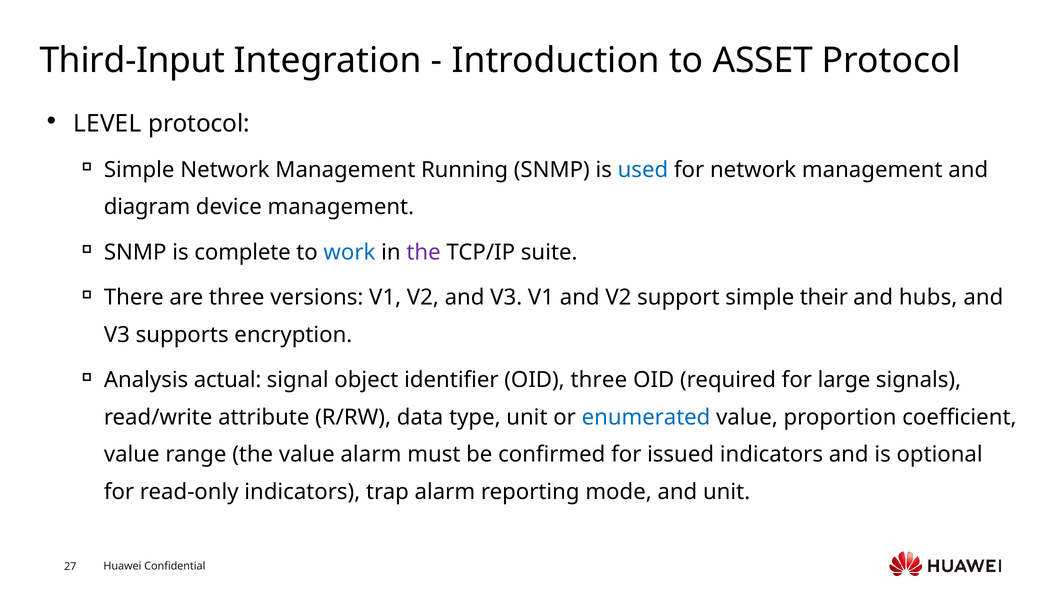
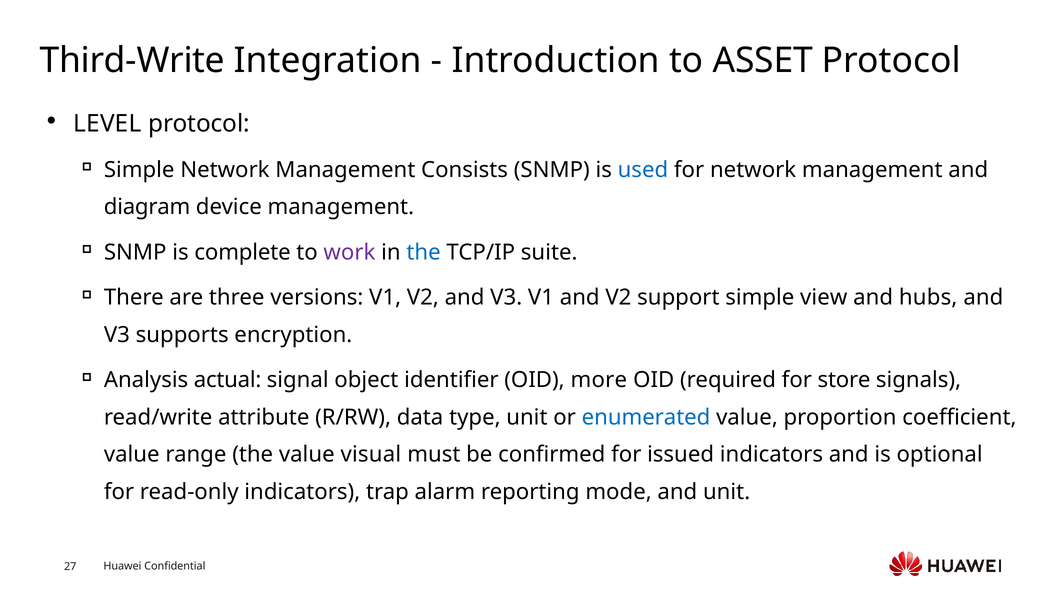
Third-Input: Third-Input -> Third-Write
Running: Running -> Consists
work colour: blue -> purple
the at (424, 252) colour: purple -> blue
their: their -> view
OID three: three -> more
large: large -> store
value alarm: alarm -> visual
